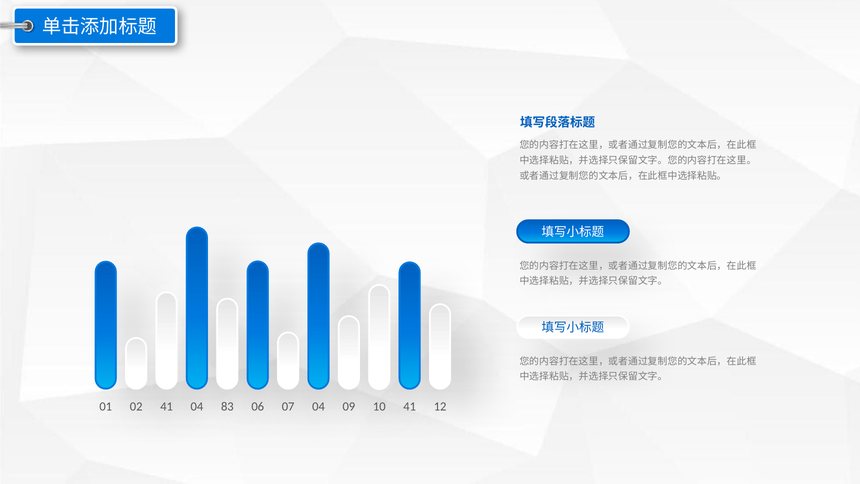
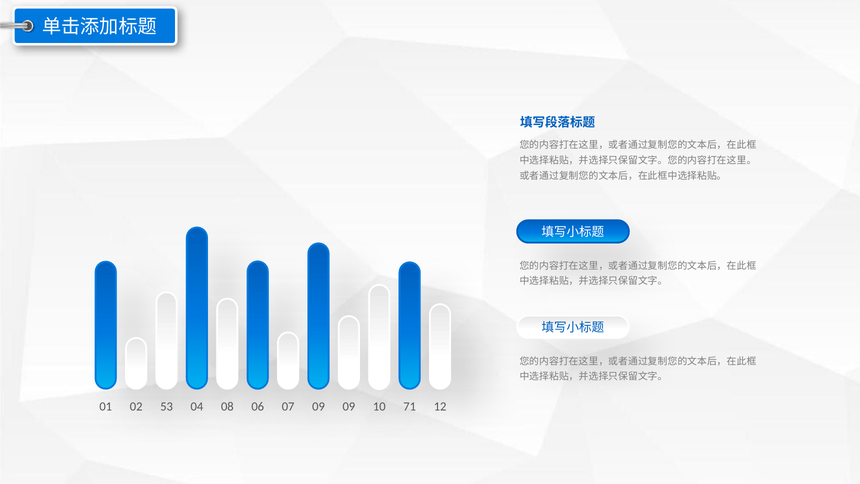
02 41: 41 -> 53
83: 83 -> 08
07 04: 04 -> 09
10 41: 41 -> 71
